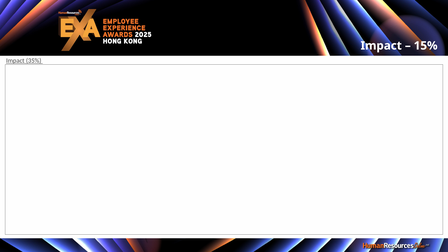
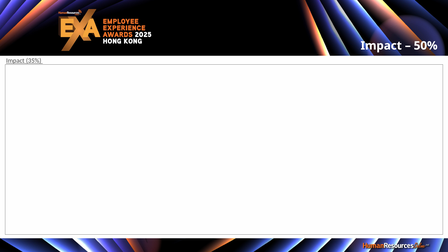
15%: 15% -> 50%
